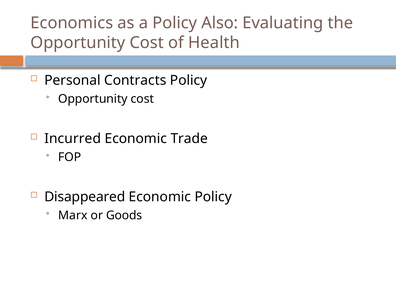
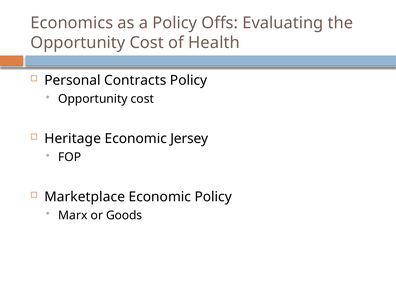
Also: Also -> Offs
Incurred: Incurred -> Heritage
Trade: Trade -> Jersey
Disappeared: Disappeared -> Marketplace
